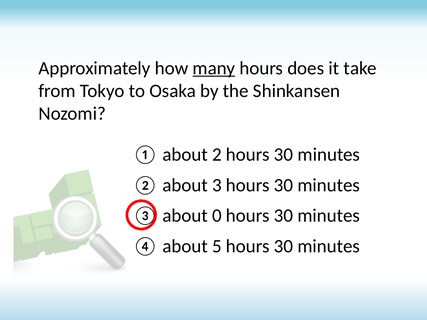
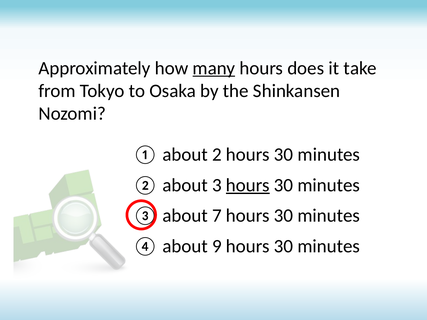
hours at (248, 185) underline: none -> present
0: 0 -> 7
5: 5 -> 9
